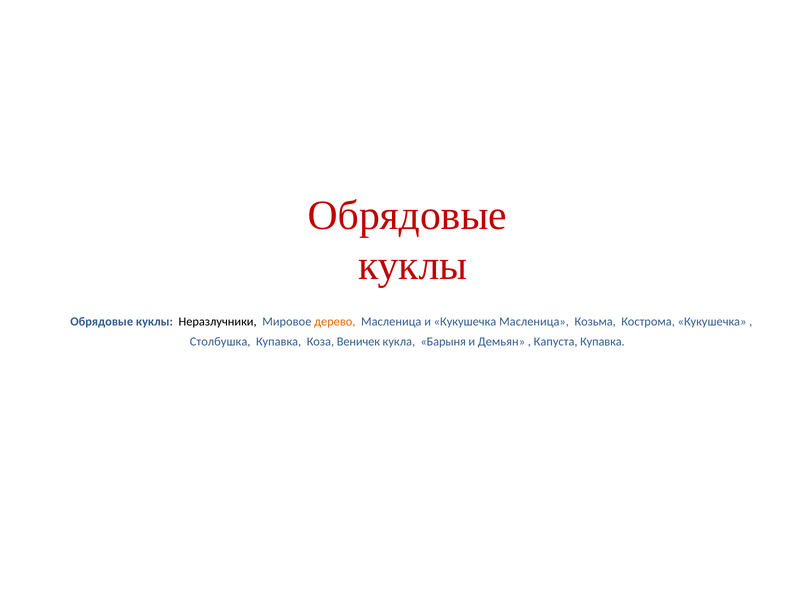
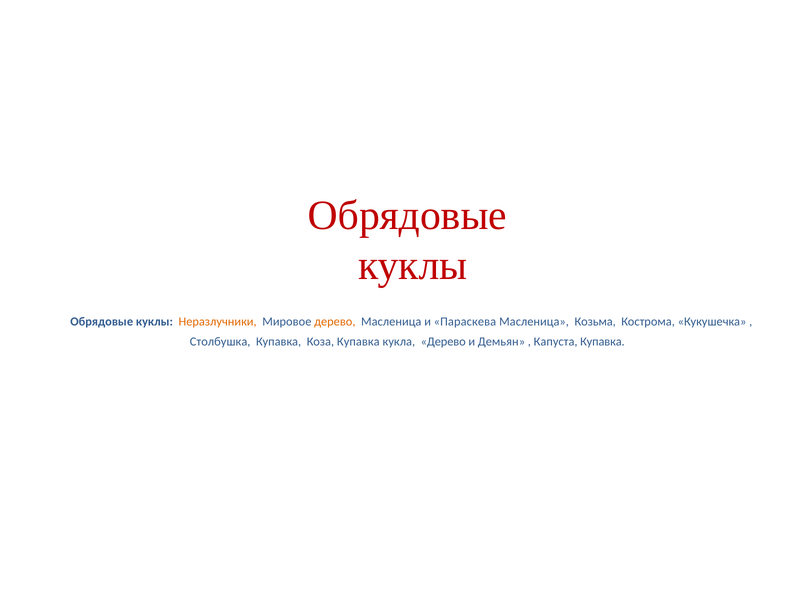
Неразлучники colour: black -> orange
и Кукушечка: Кукушечка -> Параскева
Коза Веничек: Веничек -> Купавка
кукла Барыня: Барыня -> Дерево
